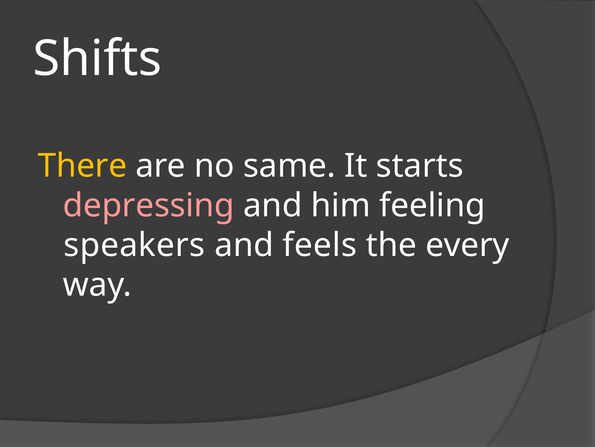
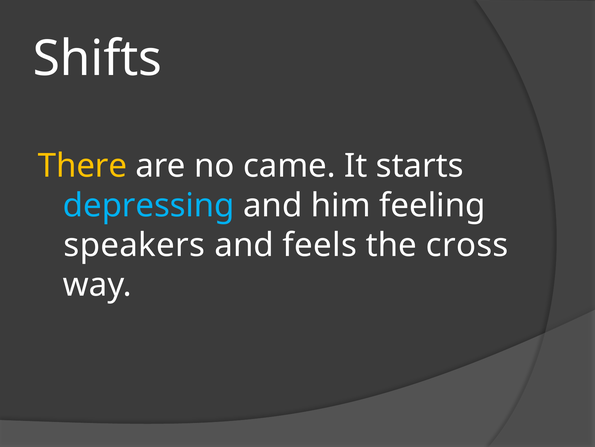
same: same -> came
depressing colour: pink -> light blue
every: every -> cross
